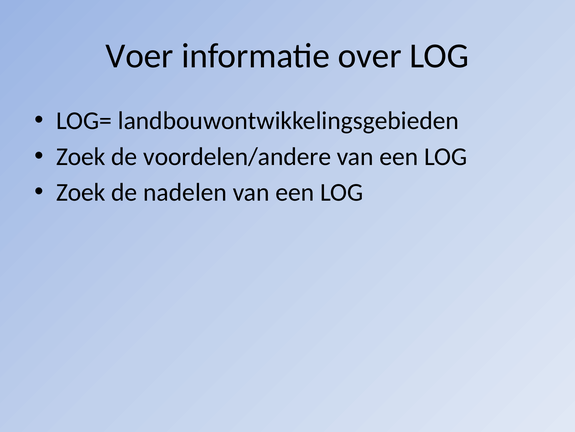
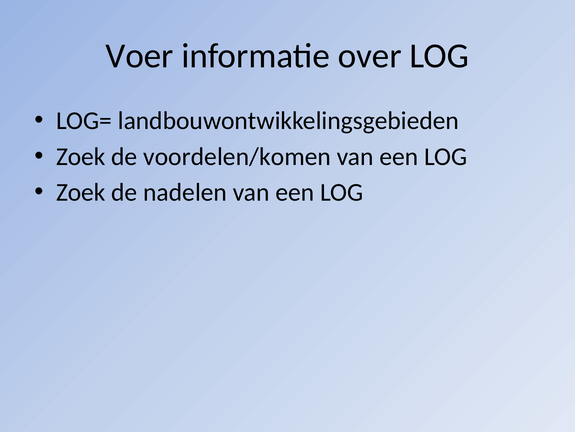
voordelen/andere: voordelen/andere -> voordelen/komen
